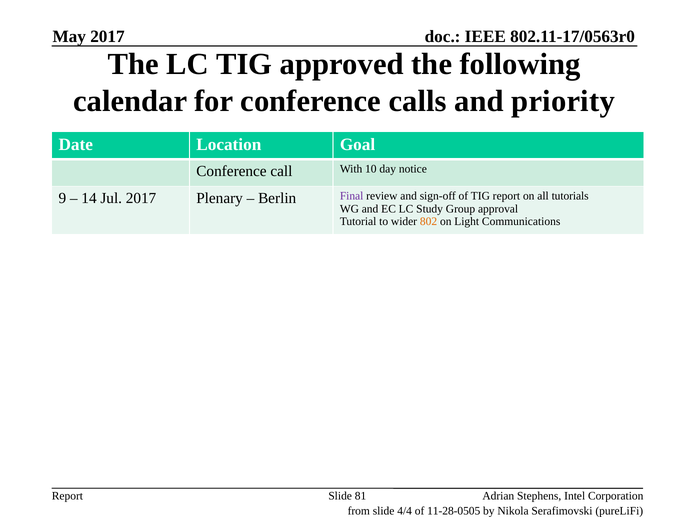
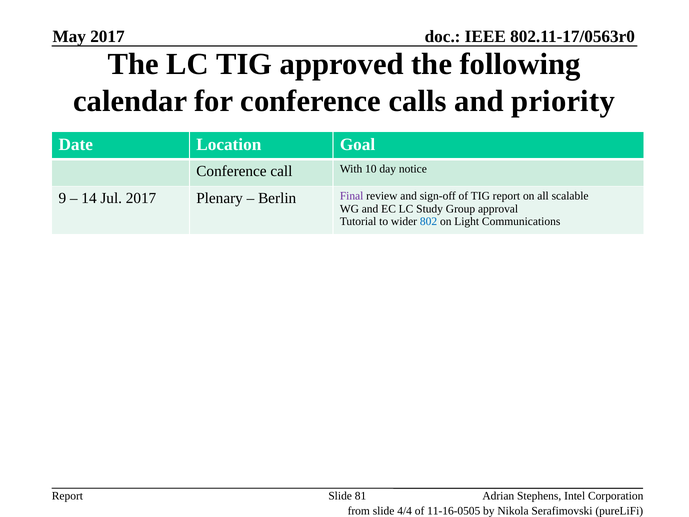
tutorials: tutorials -> scalable
802 colour: orange -> blue
11-28-0505: 11-28-0505 -> 11-16-0505
